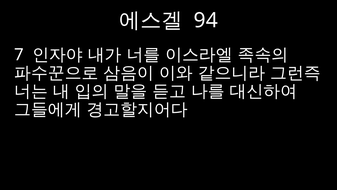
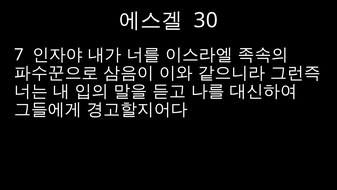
94: 94 -> 30
